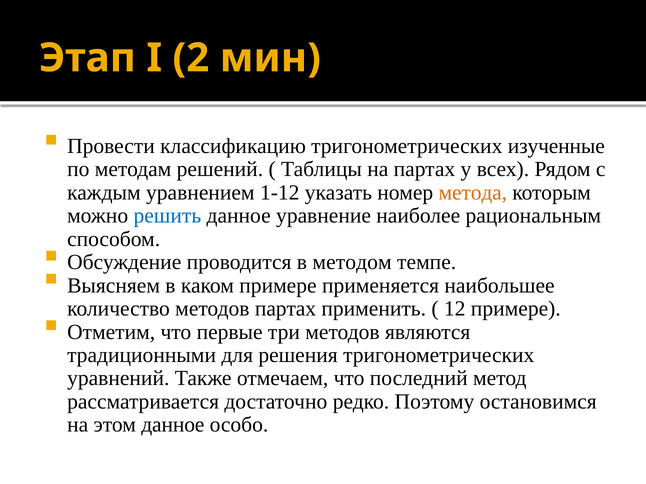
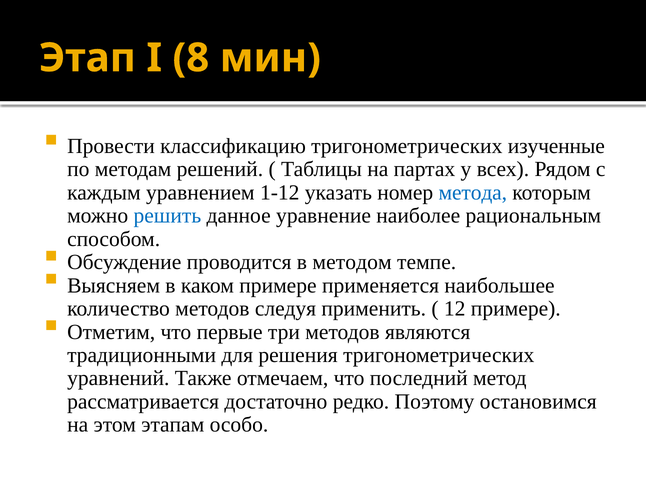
2: 2 -> 8
метода colour: orange -> blue
методов партах: партах -> следуя
этом данное: данное -> этапам
